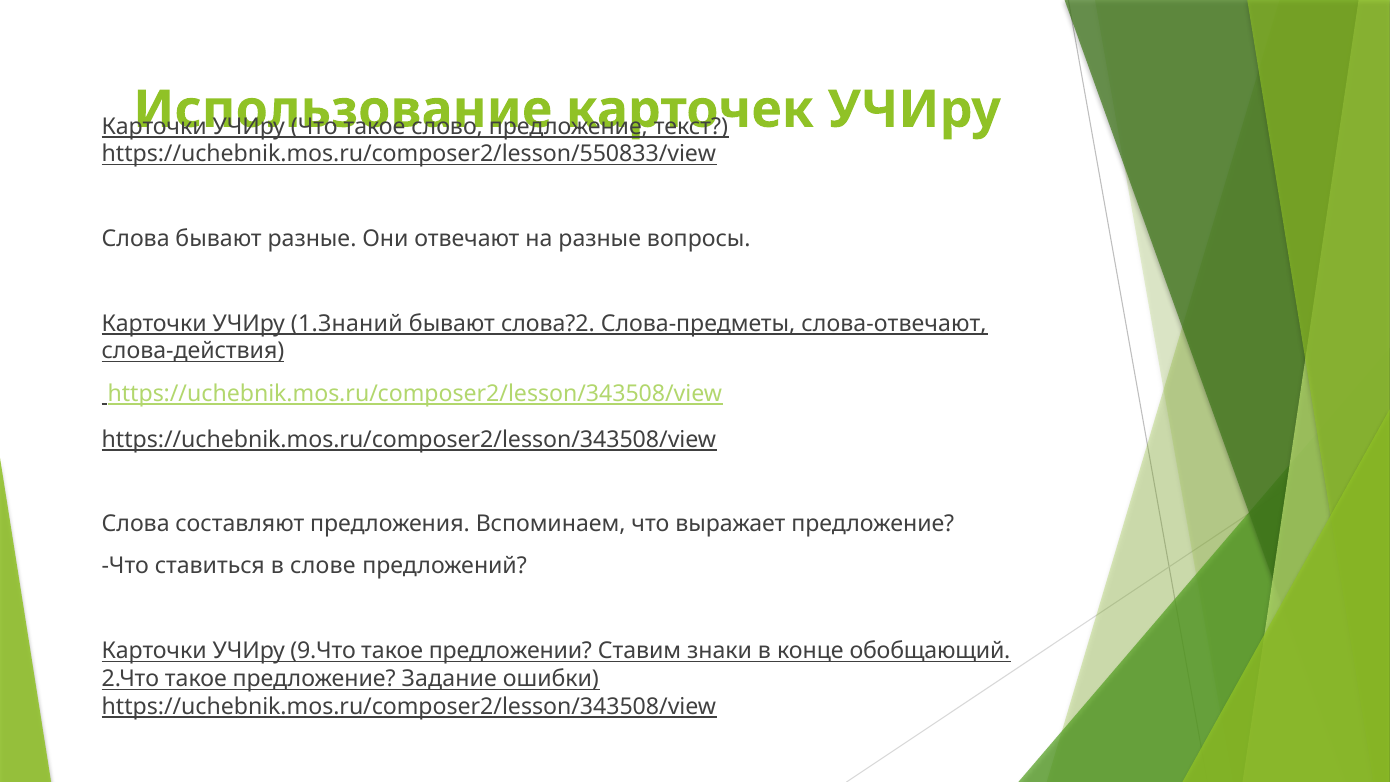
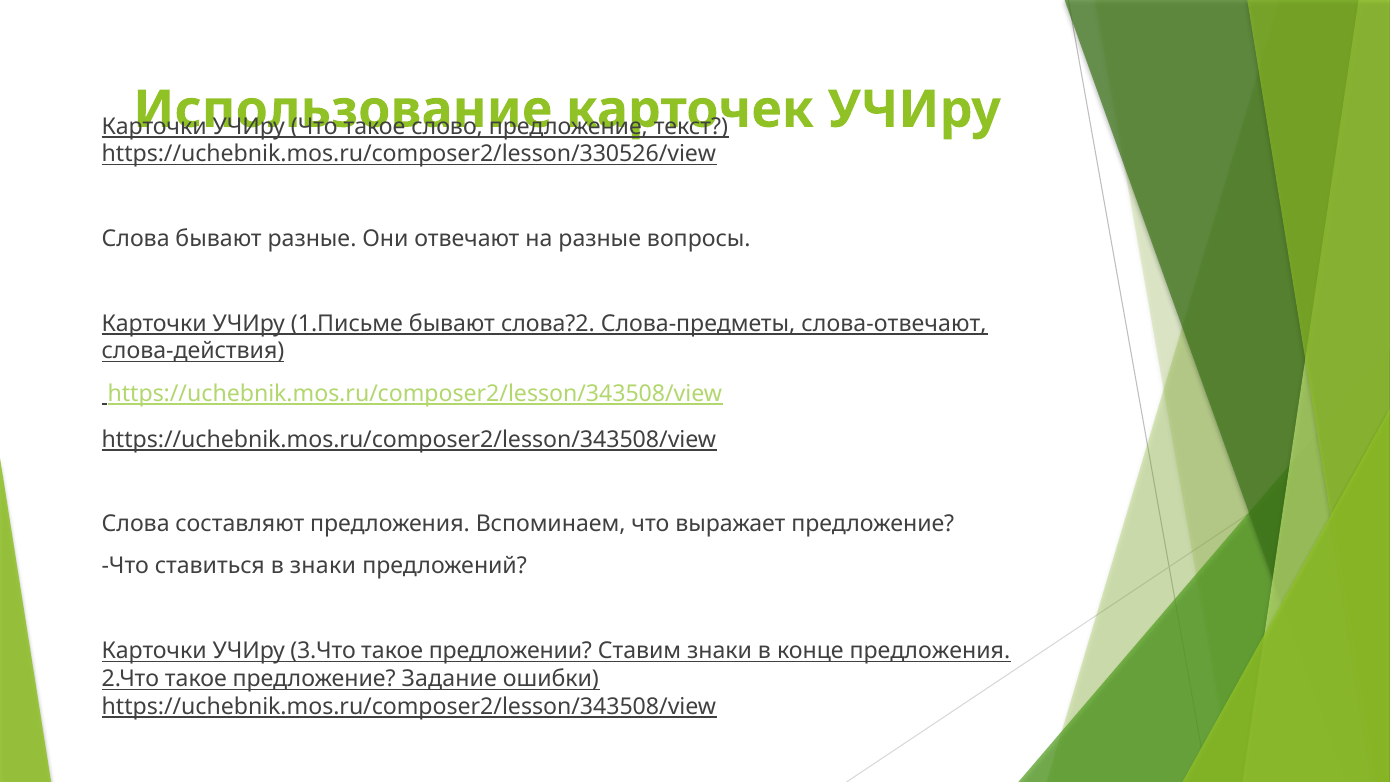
https://uchebnik.mos.ru/composer2/lesson/550833/view: https://uchebnik.mos.ru/composer2/lesson/550833/view -> https://uchebnik.mos.ru/composer2/lesson/330526/view
1.Знаний: 1.Знаний -> 1.Письме
в слове: слове -> знаки
9.Что: 9.Что -> 3.Что
конце обобщающий: обобщающий -> предложения
